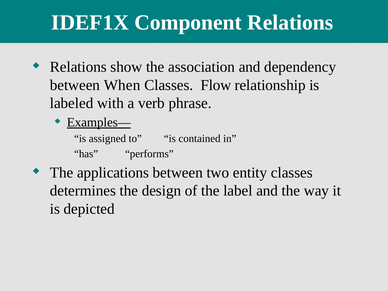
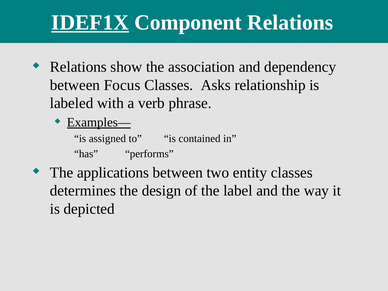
IDEF1X underline: none -> present
When: When -> Focus
Flow: Flow -> Asks
